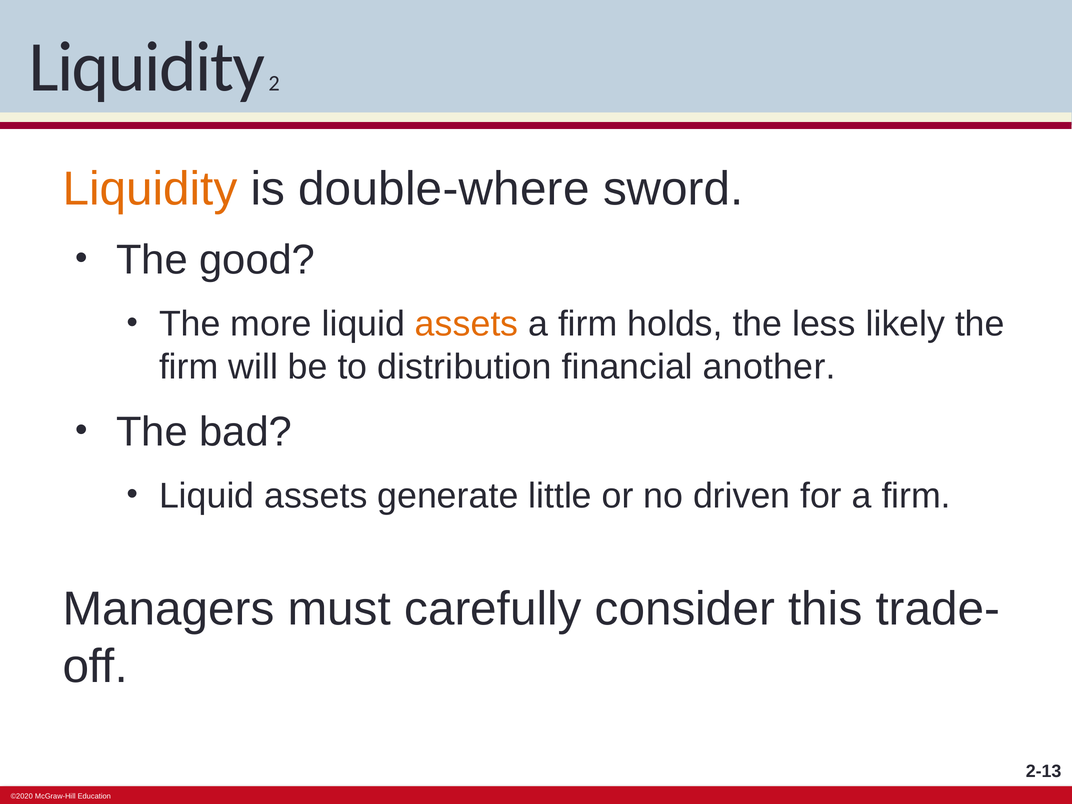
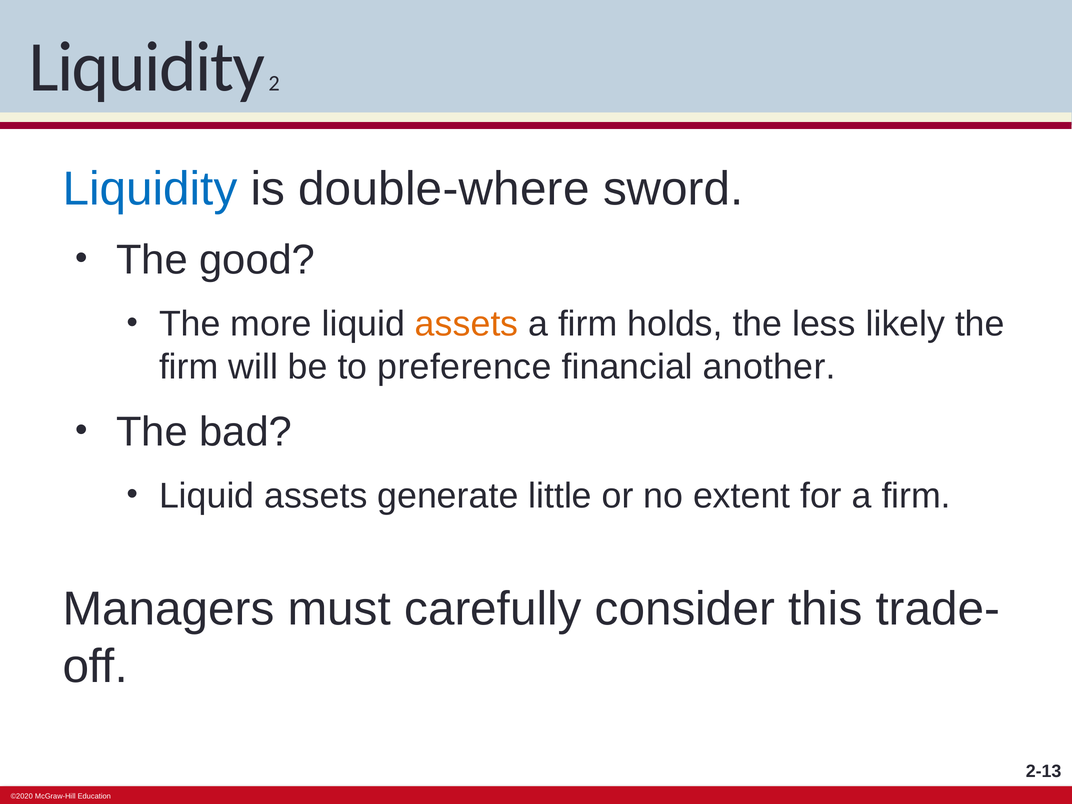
Liquidity at (150, 189) colour: orange -> blue
distribution: distribution -> preference
driven: driven -> extent
